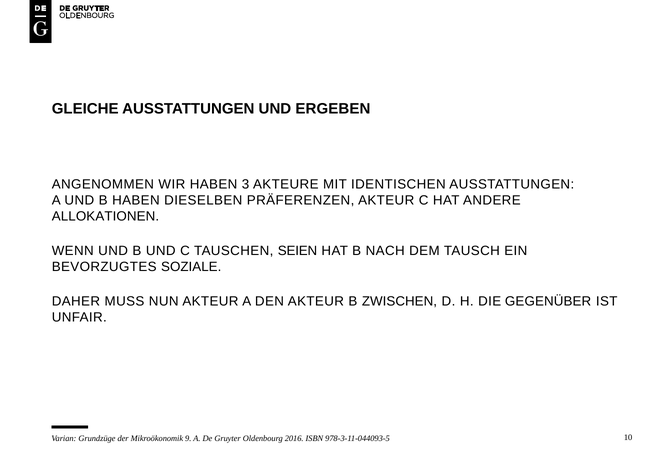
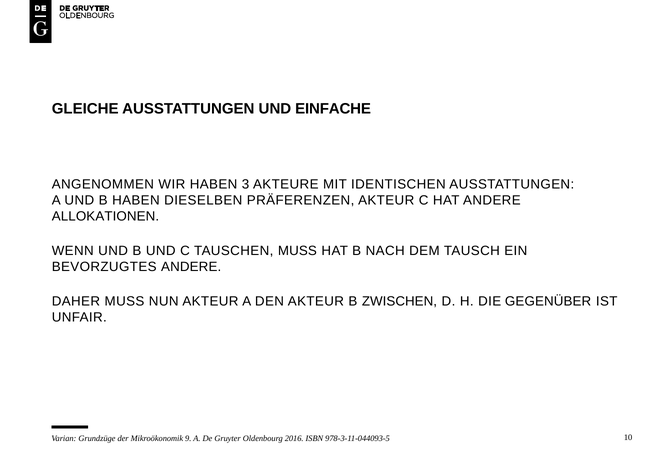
ERGEBEN: ERGEBEN -> EINFACHE
TAUSCHEN SEIEN: SEIEN -> MUSS
BEVORZUGTES SOZIALE: SOZIALE -> ANDERE
